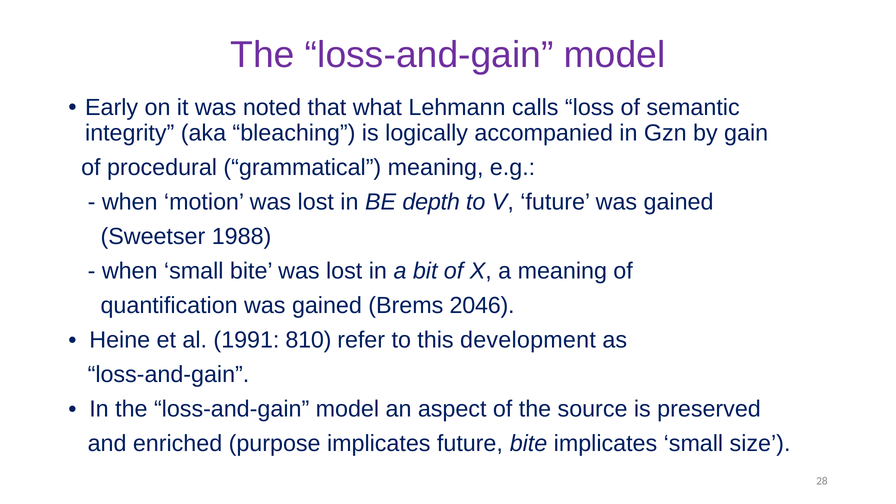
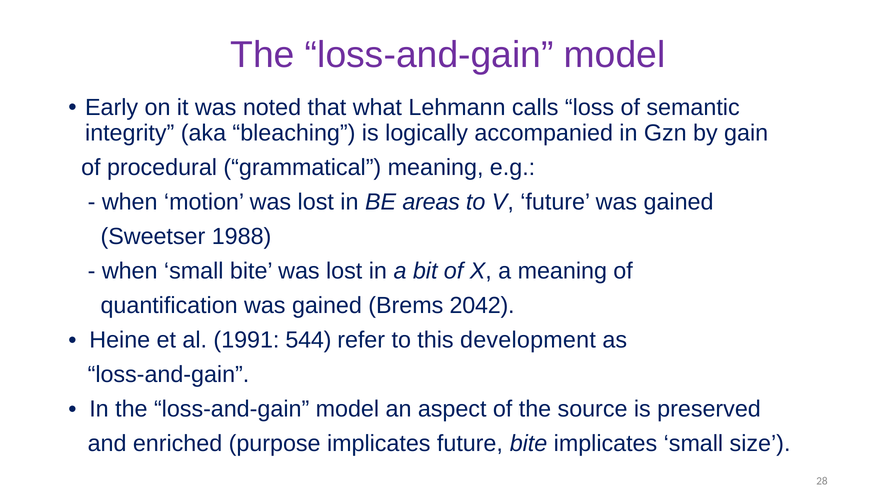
depth: depth -> areas
2046: 2046 -> 2042
810: 810 -> 544
